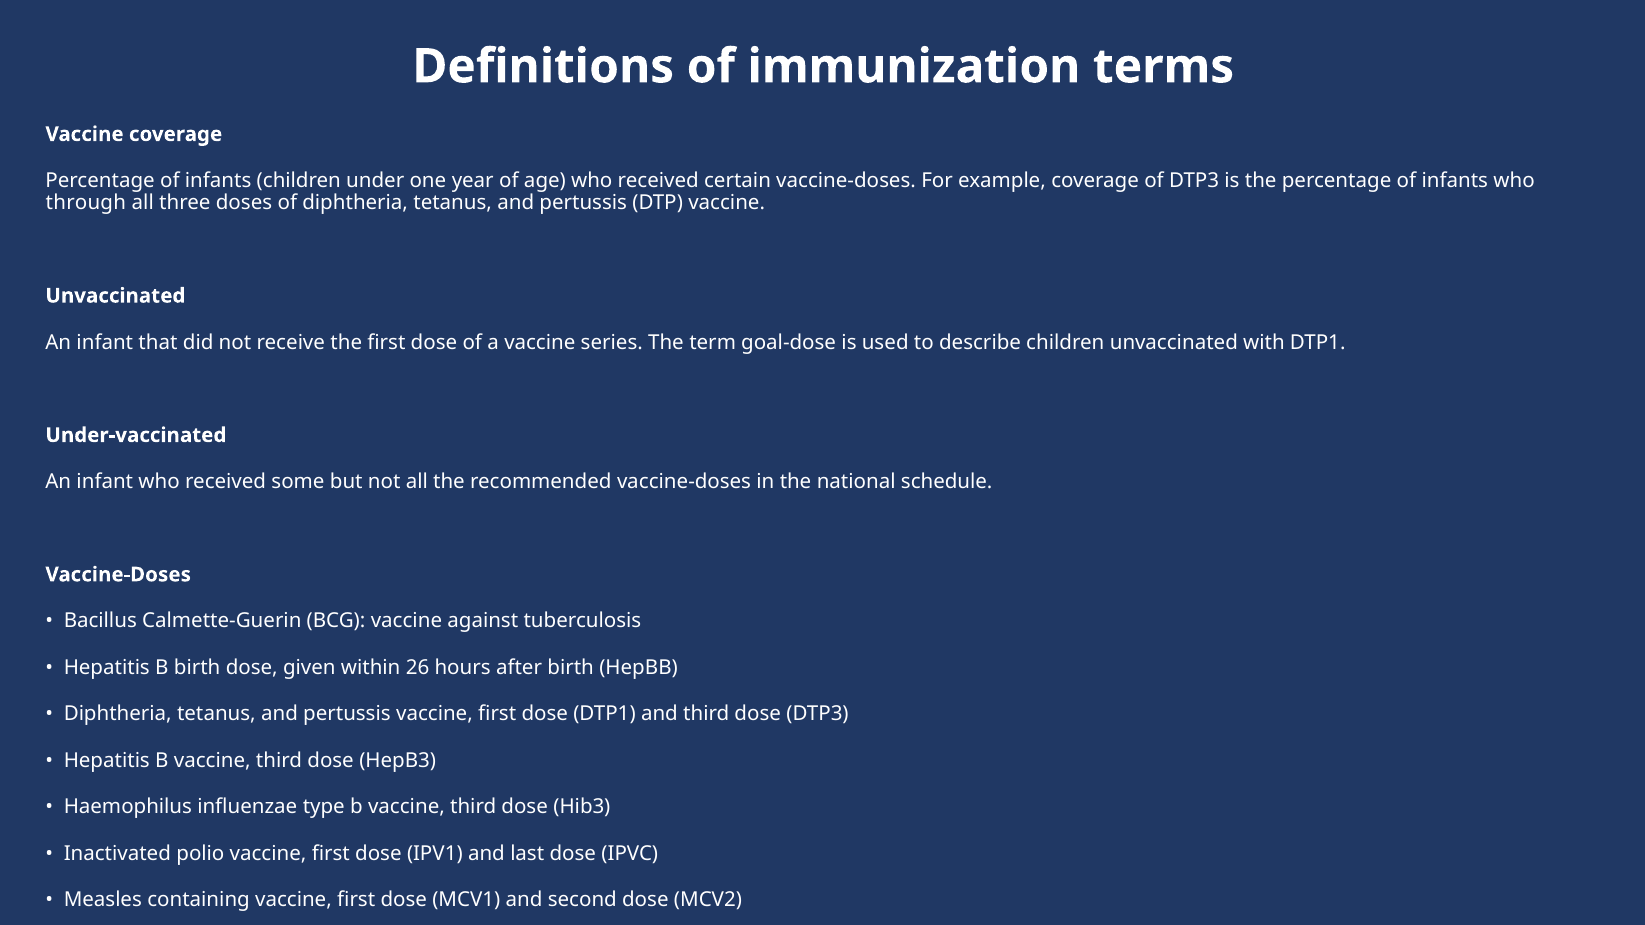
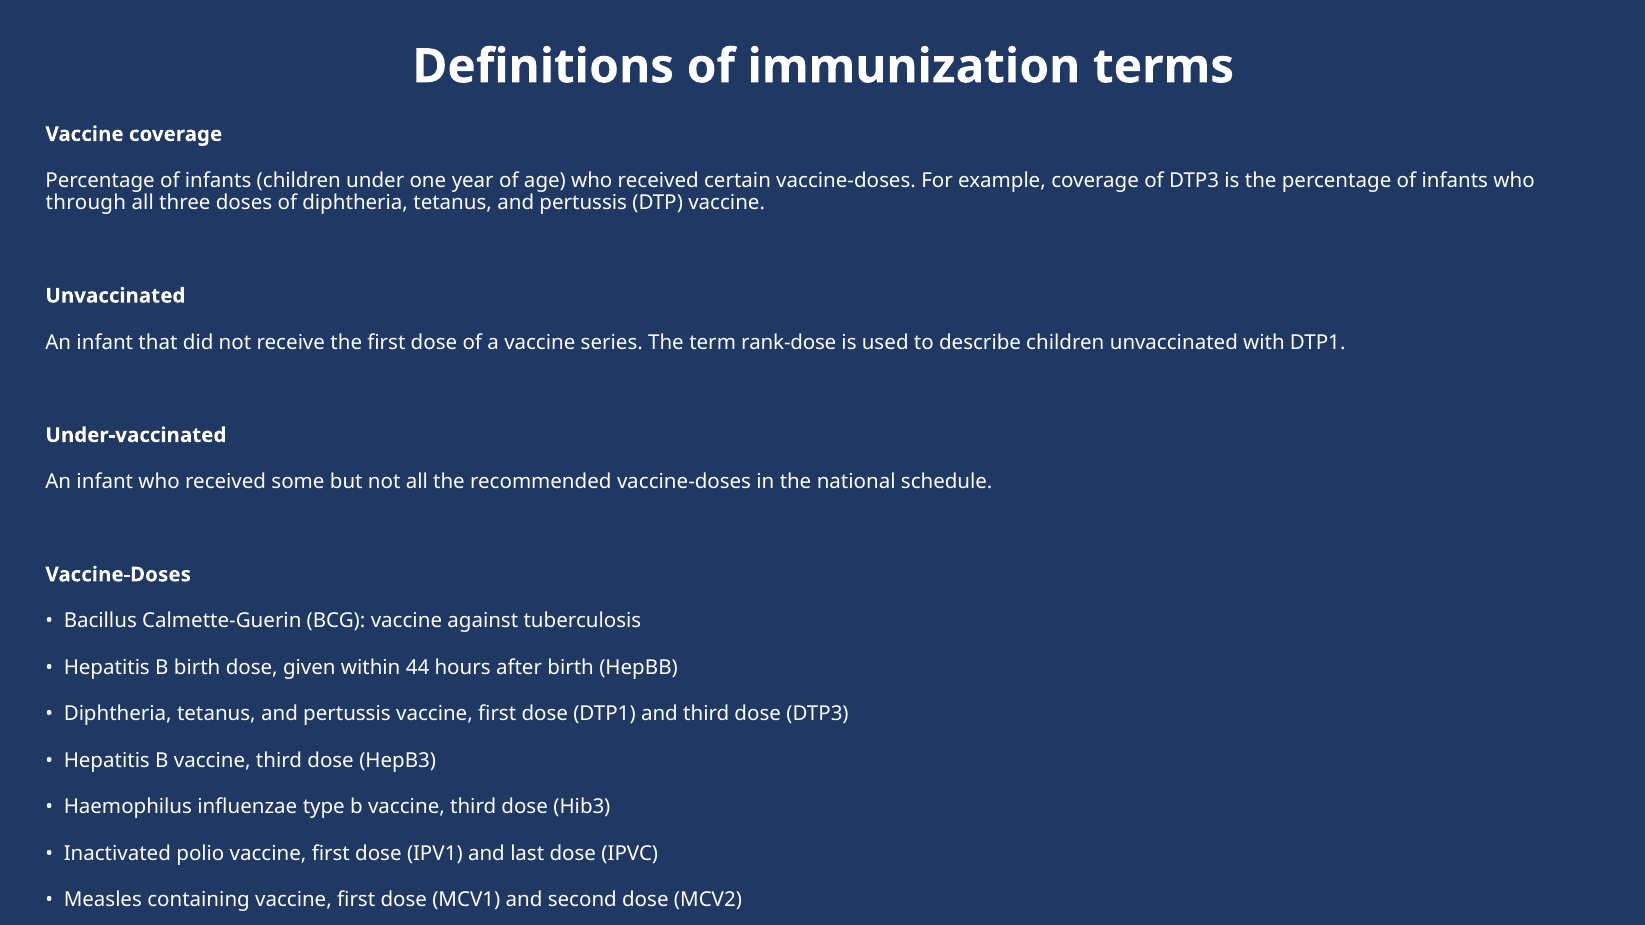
goal-dose: goal-dose -> rank-dose
26: 26 -> 44
